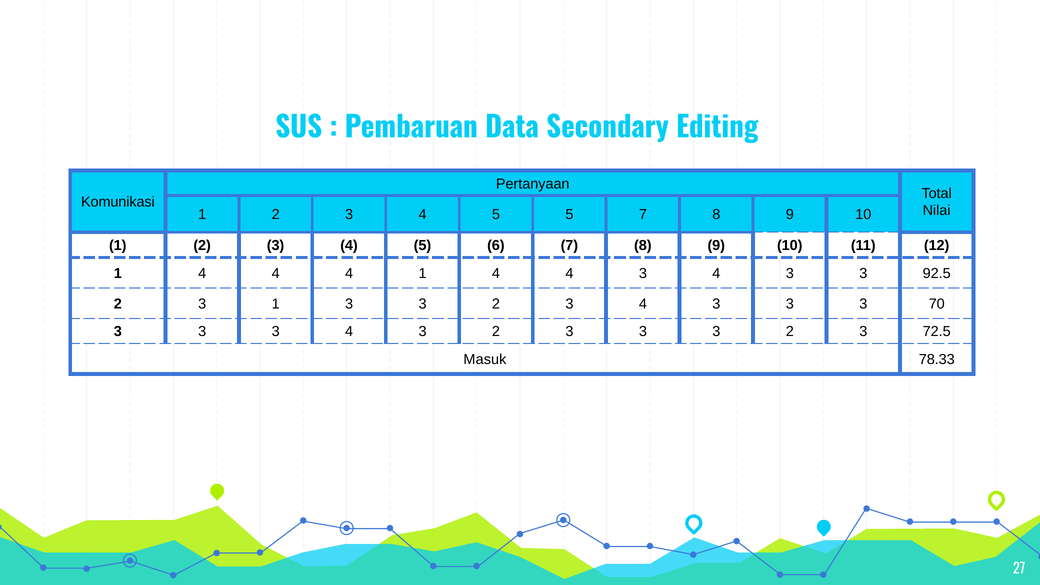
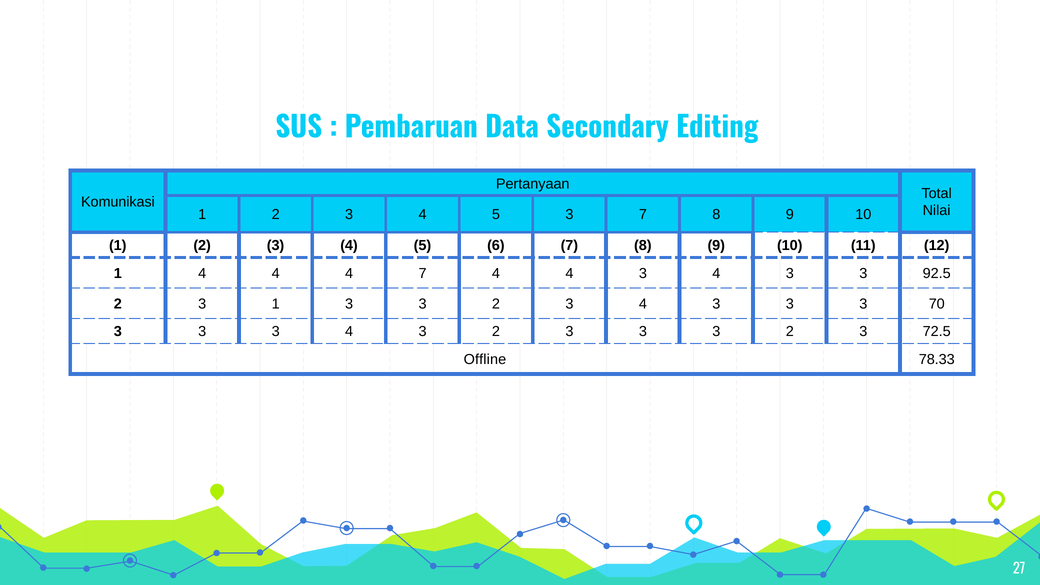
5 5: 5 -> 3
4 1: 1 -> 7
Masuk: Masuk -> Offline
